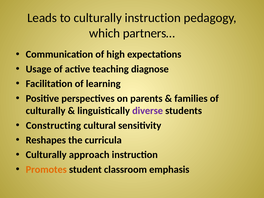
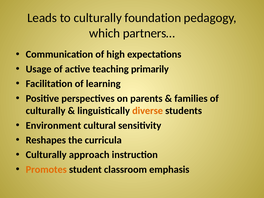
culturally instruction: instruction -> foundation
diagnose: diagnose -> primarily
diverse colour: purple -> orange
Constructing: Constructing -> Environment
